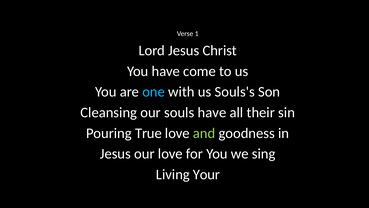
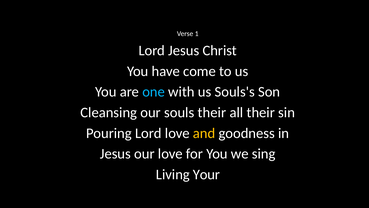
souls have: have -> their
Pouring True: True -> Lord
and colour: light green -> yellow
